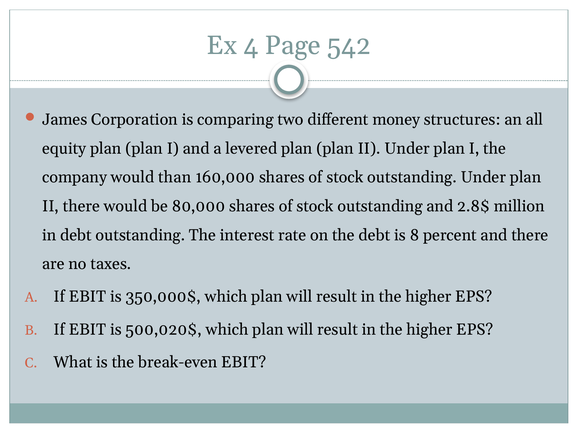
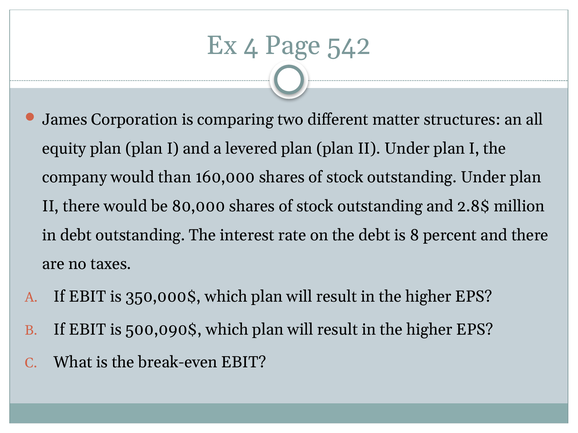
money: money -> matter
500,020$: 500,020$ -> 500,090$
